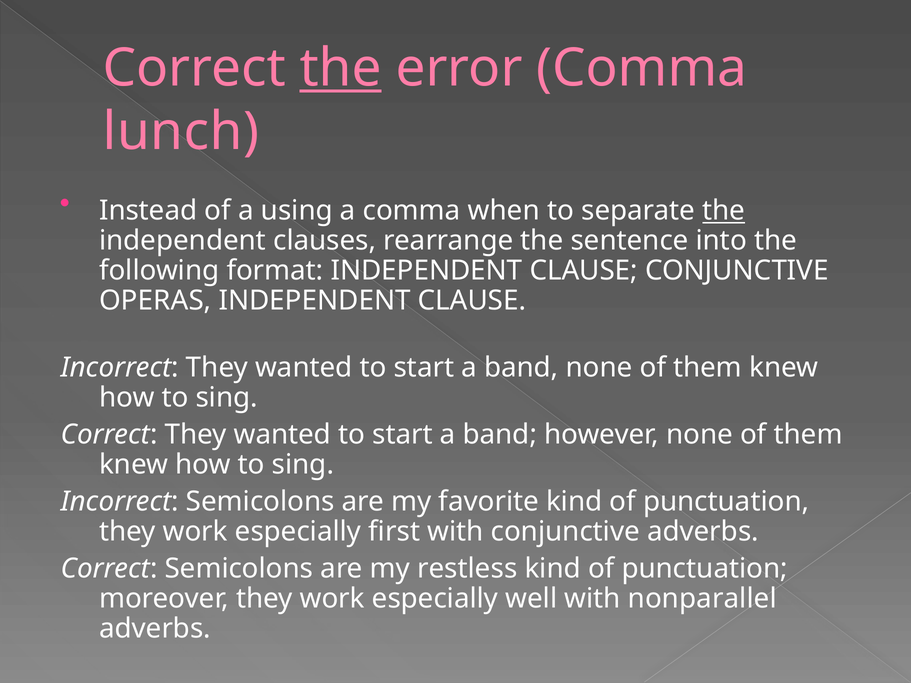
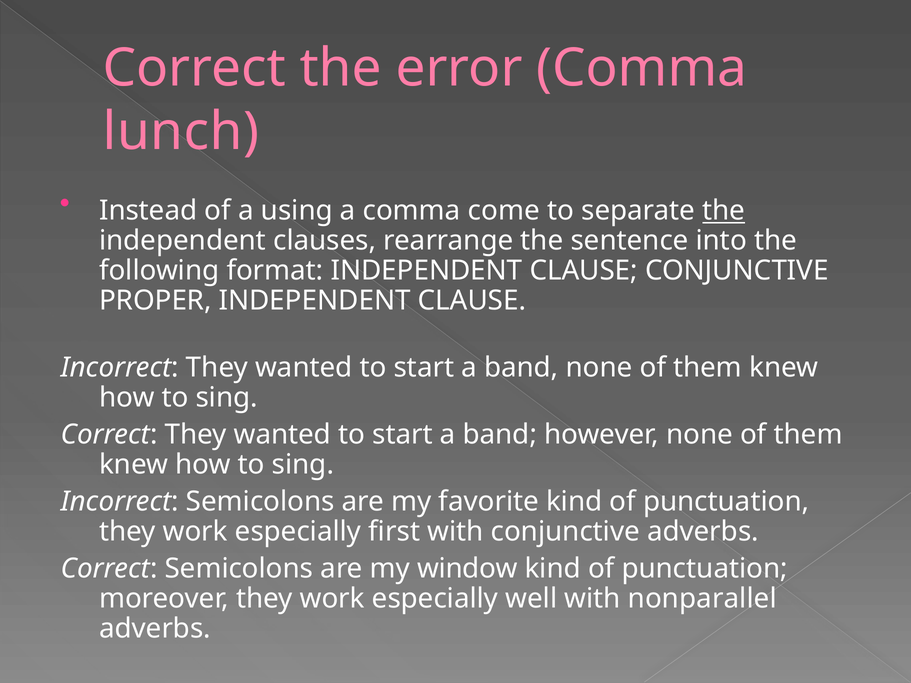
the at (341, 68) underline: present -> none
when: when -> come
OPERAS: OPERAS -> PROPER
restless: restless -> window
